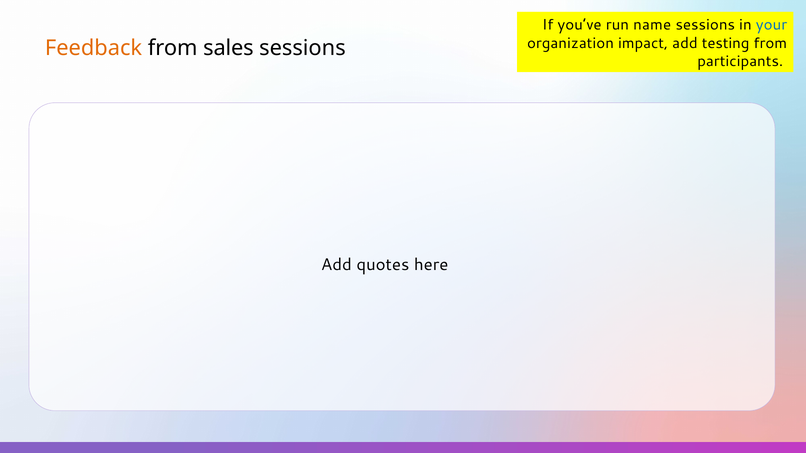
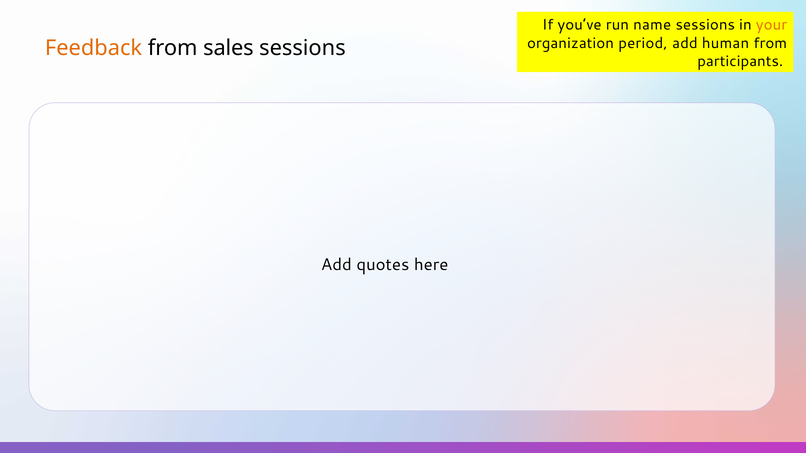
your colour: blue -> orange
impact: impact -> period
testing: testing -> human
